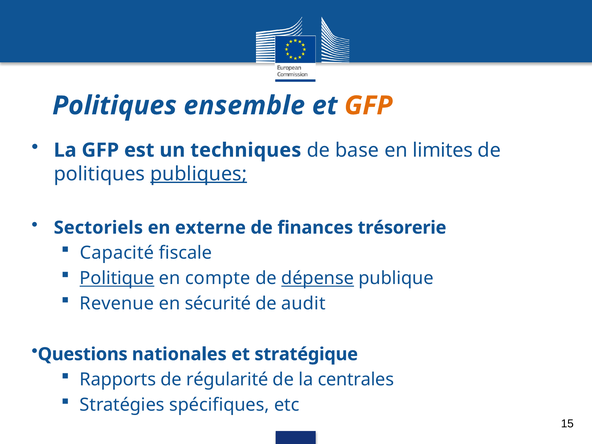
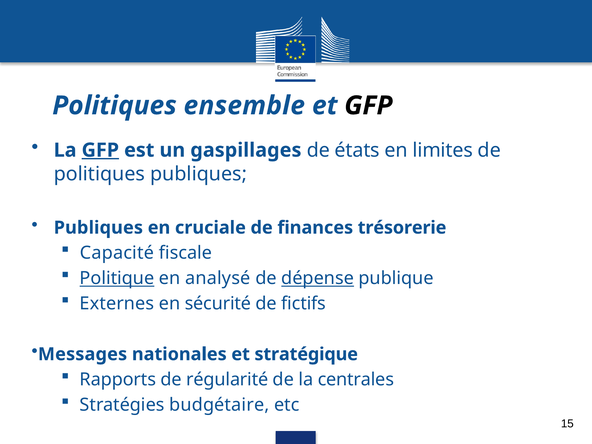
GFP at (368, 106) colour: orange -> black
GFP at (100, 150) underline: none -> present
techniques: techniques -> gaspillages
base: base -> états
publiques at (199, 174) underline: present -> none
Sectoriels at (98, 228): Sectoriels -> Publiques
externe: externe -> cruciale
compte: compte -> analysé
Revenue: Revenue -> Externes
audit: audit -> fictifs
Questions: Questions -> Messages
spécifiques: spécifiques -> budgétaire
